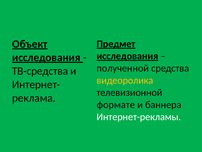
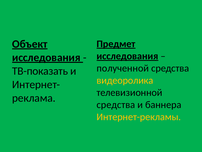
ТВ-средства: ТВ-средства -> ТВ-показать
формате at (116, 104): формате -> средства
Интернет-рекламы colour: white -> yellow
